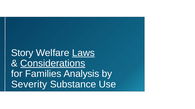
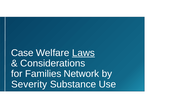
Story: Story -> Case
Considerations underline: present -> none
Analysis: Analysis -> Network
